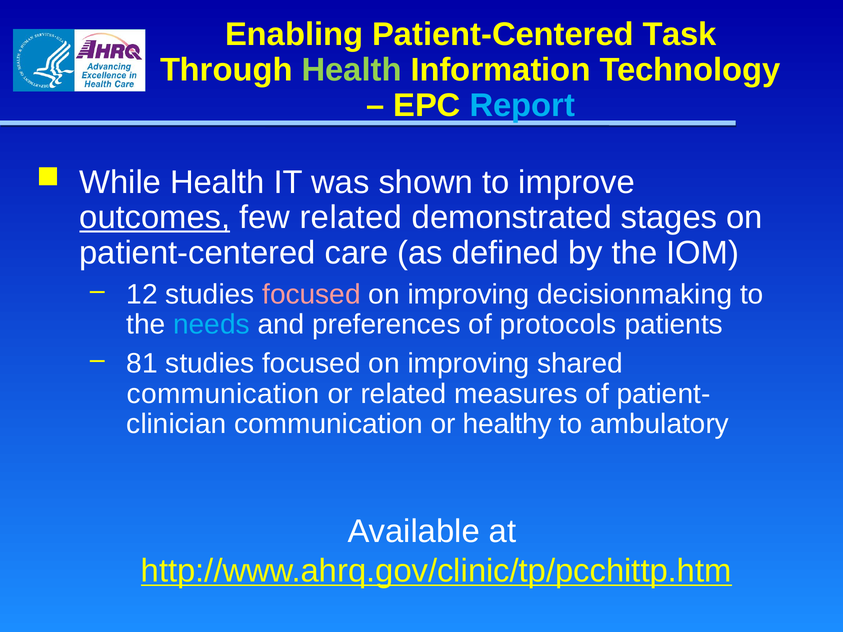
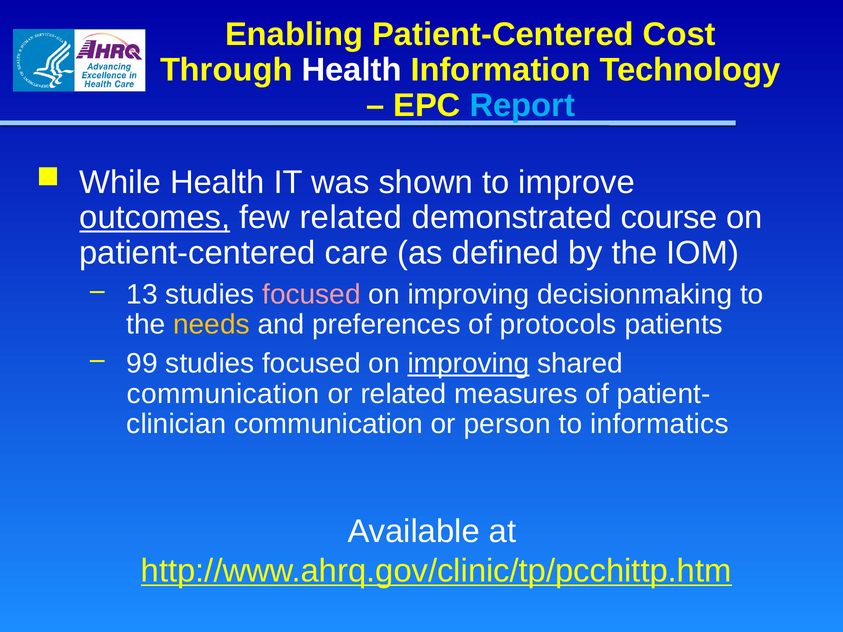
Task: Task -> Cost
Health at (352, 70) colour: light green -> white
stages: stages -> course
12: 12 -> 13
needs colour: light blue -> yellow
81: 81 -> 99
improving at (468, 364) underline: none -> present
healthy: healthy -> person
ambulatory: ambulatory -> informatics
